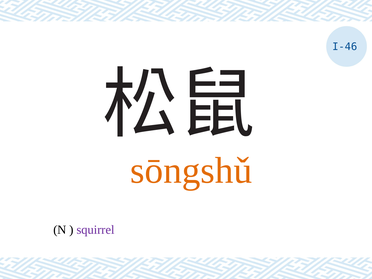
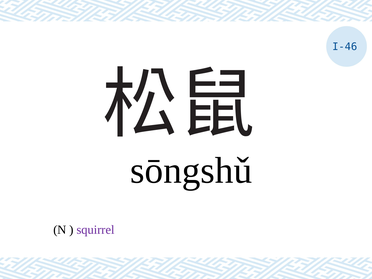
sōngshǔ colour: orange -> black
